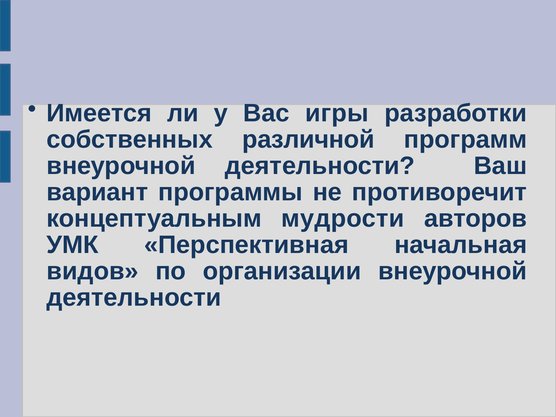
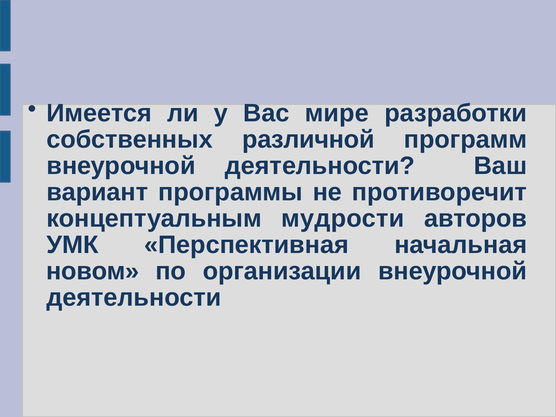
игры: игры -> мире
видов: видов -> новом
